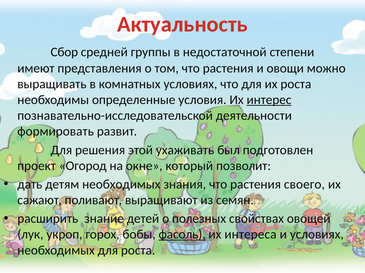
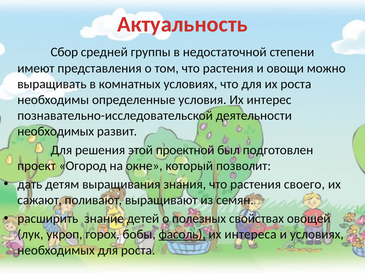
интерес underline: present -> none
формировать at (56, 132): формировать -> необходимых
ухаживать: ухаживать -> проектной
детям необходимых: необходимых -> выращивания
